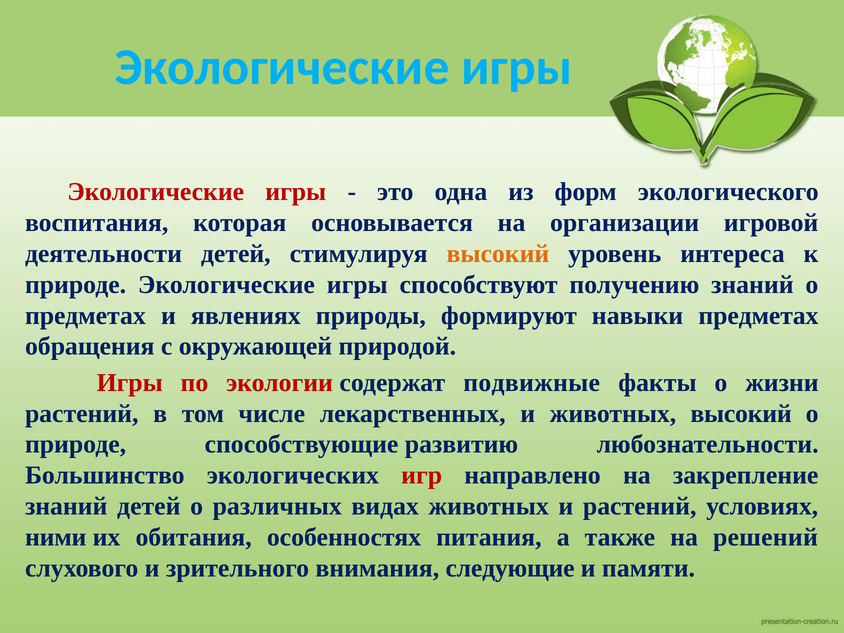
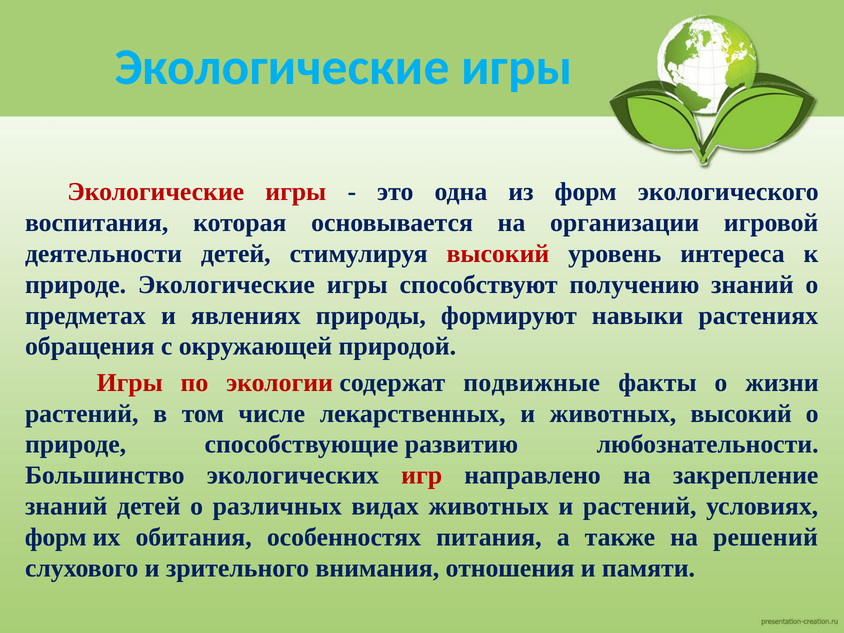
высокий at (498, 254) colour: orange -> red
навыки предметах: предметах -> растениях
ними at (56, 537): ними -> форм
следующие: следующие -> отношения
